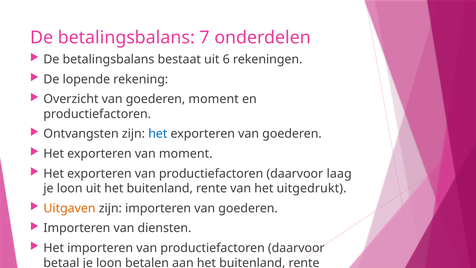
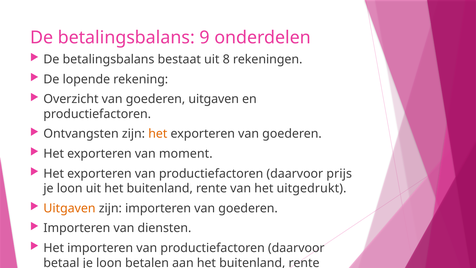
7: 7 -> 9
6: 6 -> 8
goederen moment: moment -> uitgaven
het at (158, 134) colour: blue -> orange
laag: laag -> prijs
